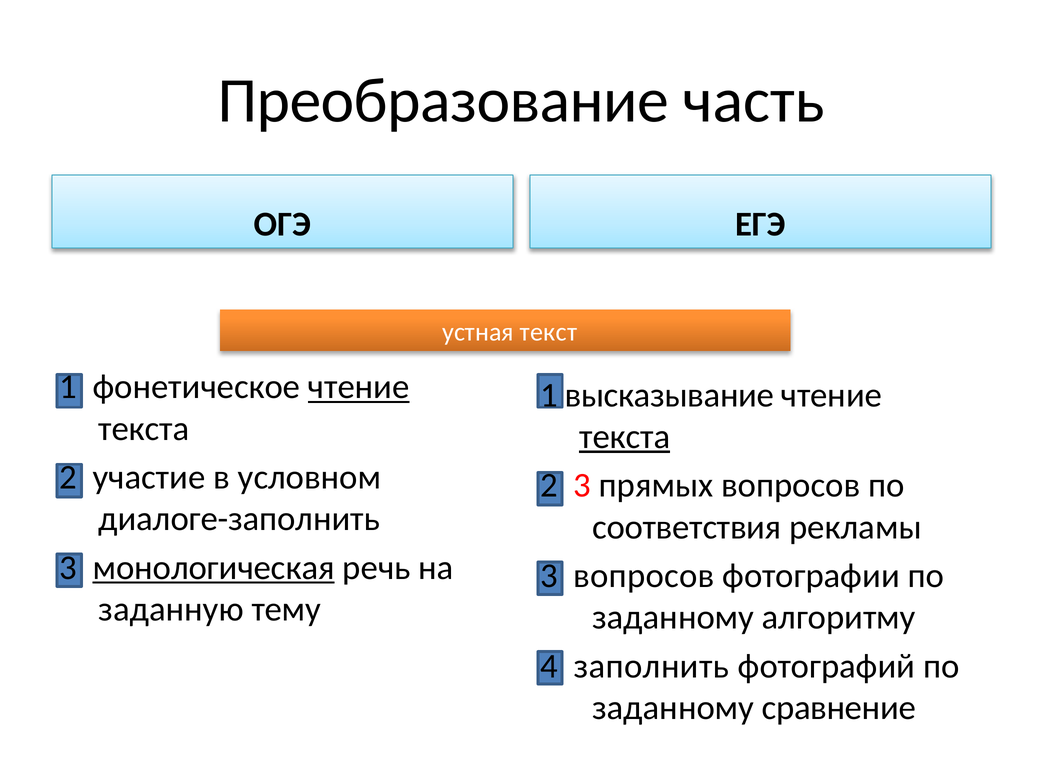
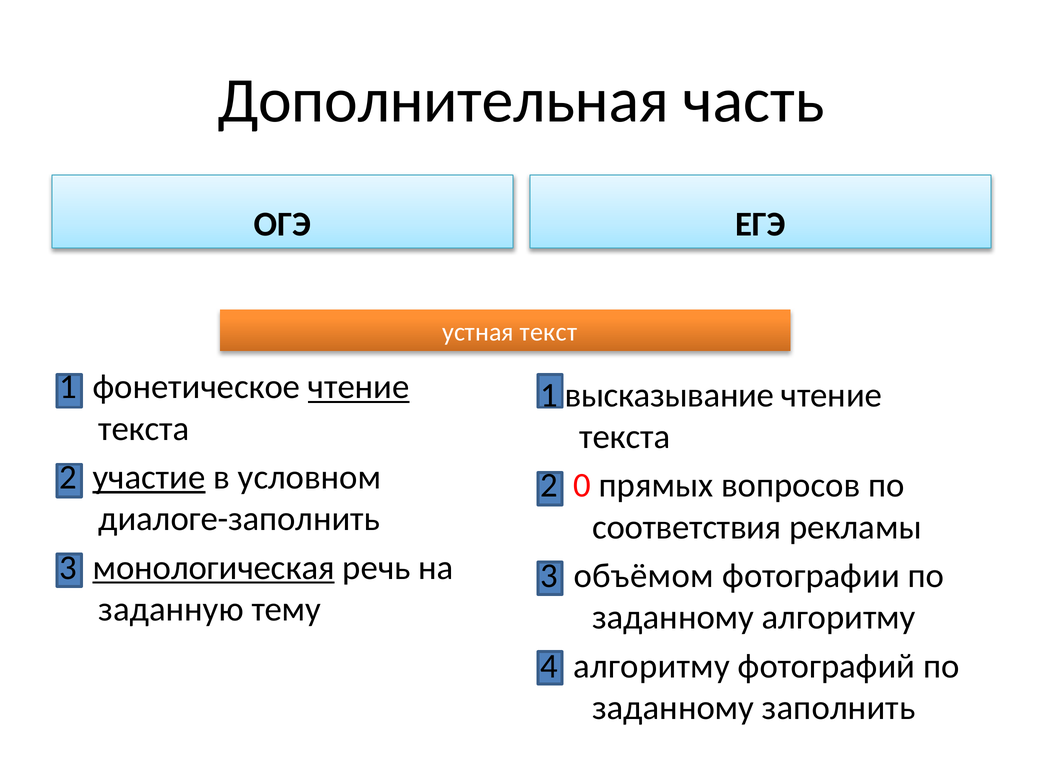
Преобразование: Преобразование -> Дополнительная
текста at (625, 437) underline: present -> none
участие underline: none -> present
2 3: 3 -> 0
3 вопросов: вопросов -> объёмом
4 заполнить: заполнить -> алгоритму
сравнение: сравнение -> заполнить
